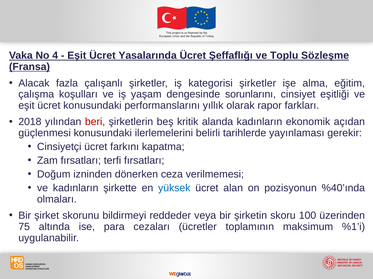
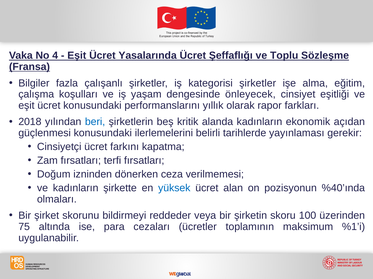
Alacak: Alacak -> Bilgiler
sorunlarını: sorunlarını -> önleyecek
beri colour: red -> blue
